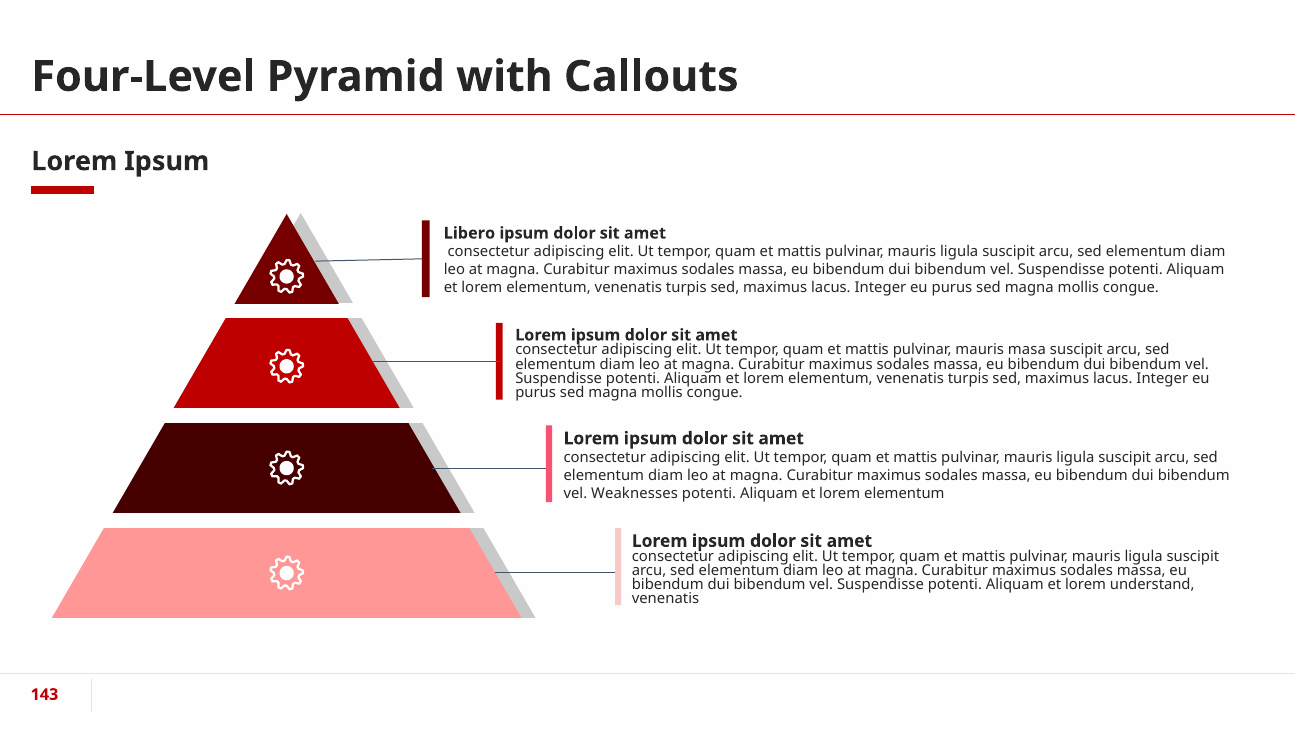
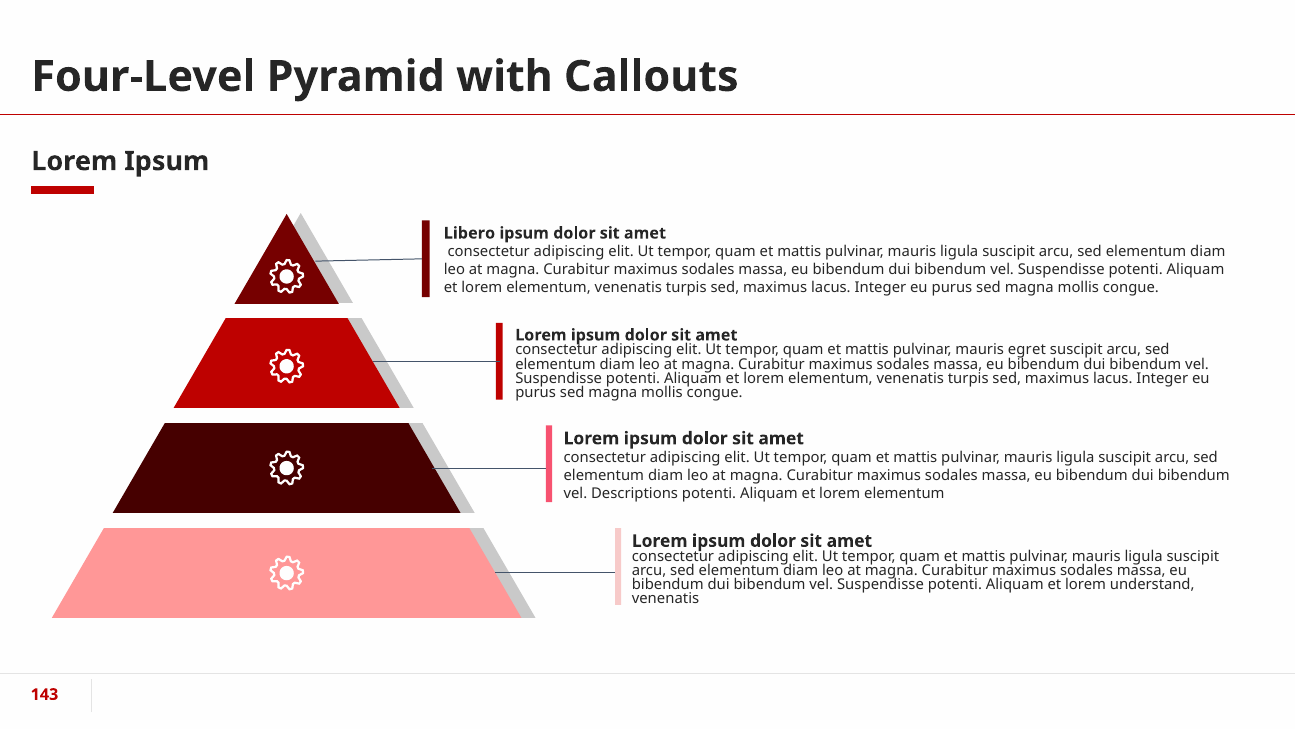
masa: masa -> egret
Weaknesses: Weaknesses -> Descriptions
